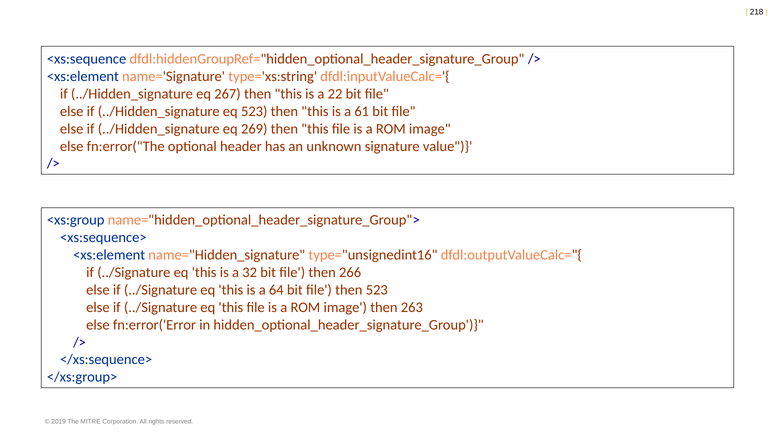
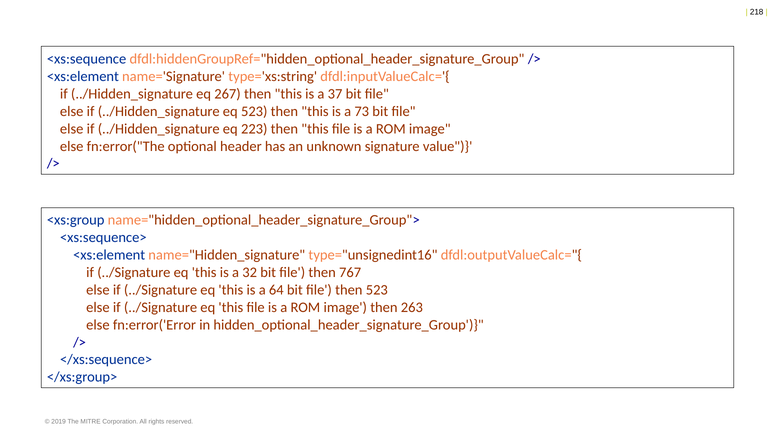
22: 22 -> 37
61: 61 -> 73
269: 269 -> 223
266: 266 -> 767
